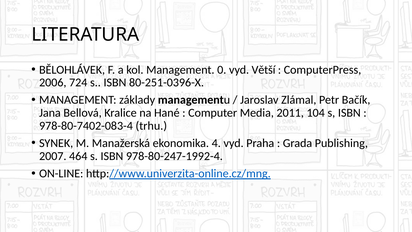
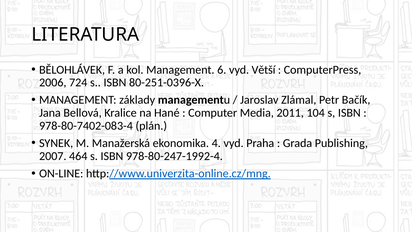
0: 0 -> 6
trhu: trhu -> plán
